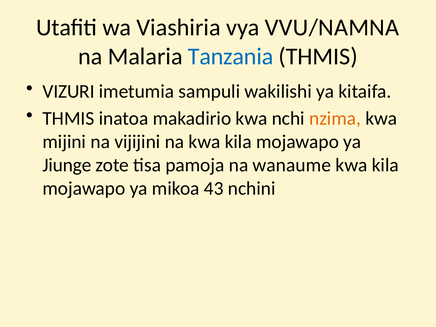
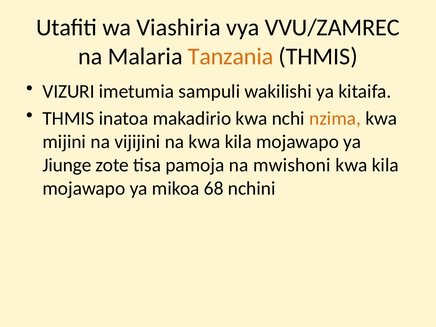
VVU/NAMNA: VVU/NAMNA -> VVU/ZAMREC
Tanzania colour: blue -> orange
wanaume: wanaume -> mwishoni
43: 43 -> 68
